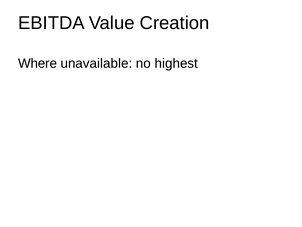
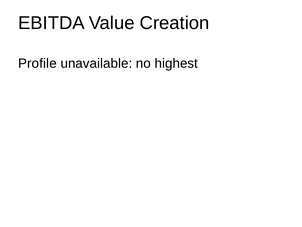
Where: Where -> Profile
